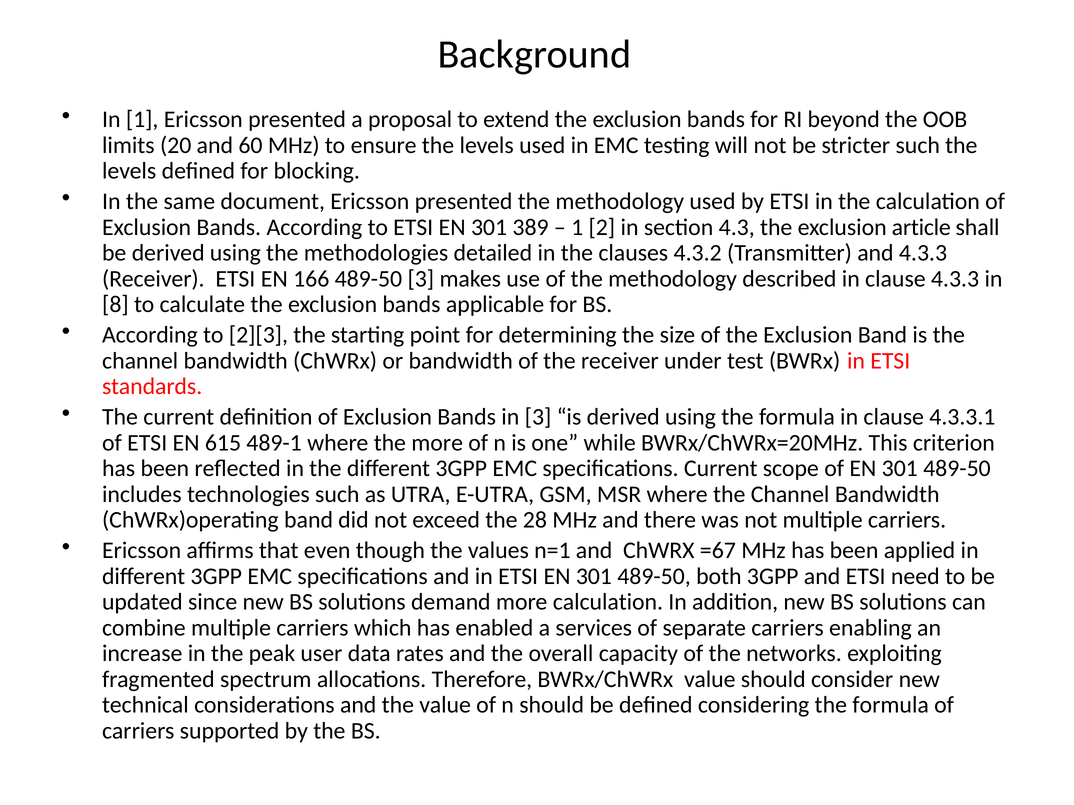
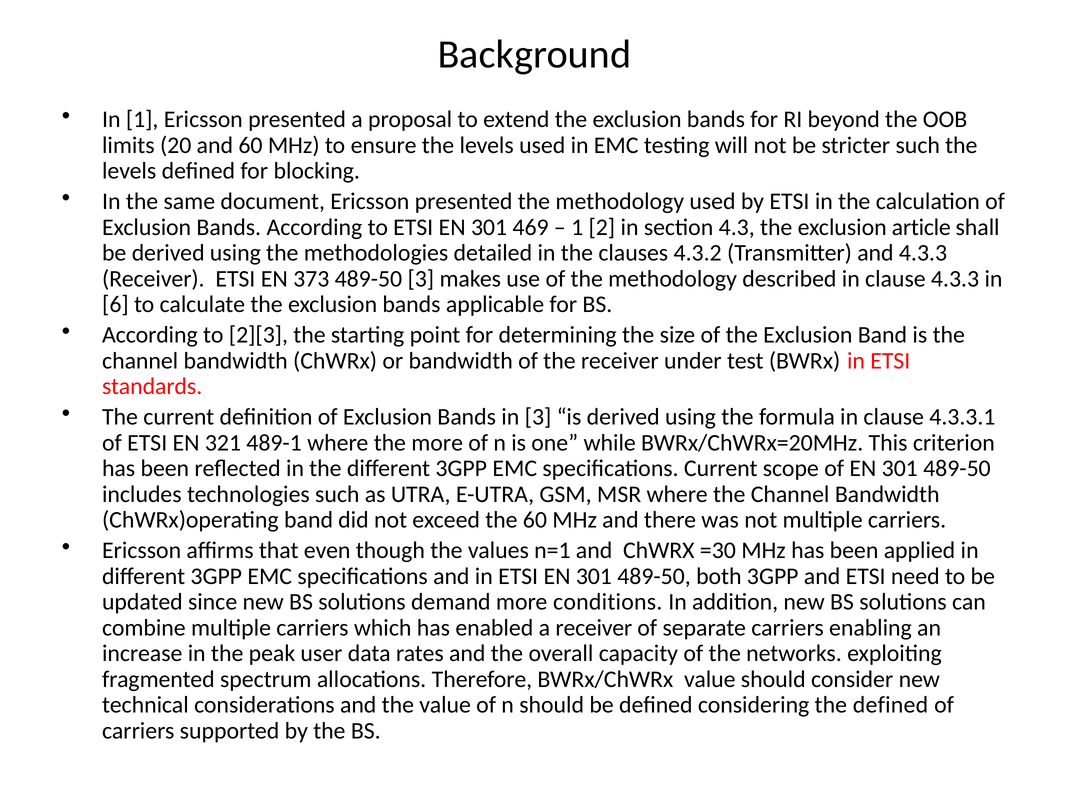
389: 389 -> 469
166: 166 -> 373
8: 8 -> 6
615: 615 -> 321
the 28: 28 -> 60
=67: =67 -> =30
more calculation: calculation -> conditions
a services: services -> receiver
considering the formula: formula -> defined
